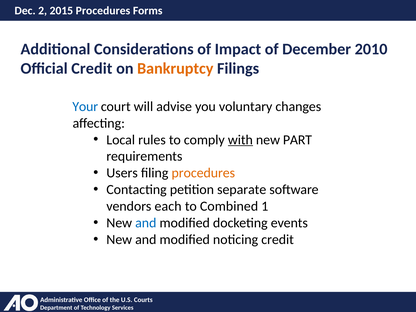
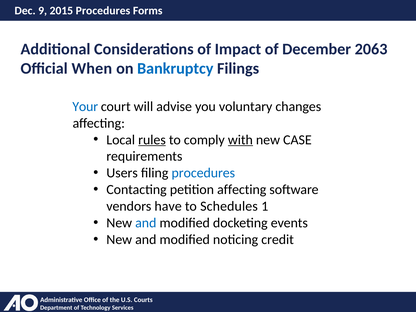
2: 2 -> 9
2010: 2010 -> 2063
Official Credit: Credit -> When
Bankruptcy colour: orange -> blue
rules underline: none -> present
PART: PART -> CASE
procedures at (203, 173) colour: orange -> blue
petition separate: separate -> affecting
each: each -> have
Combined: Combined -> Schedules
